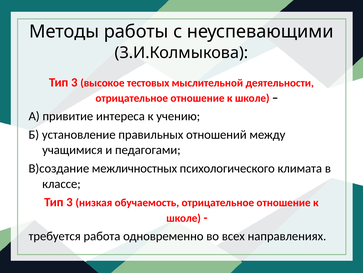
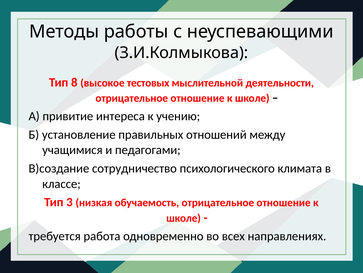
3 at (74, 82): 3 -> 8
межличностных: межличностных -> сотрудничество
